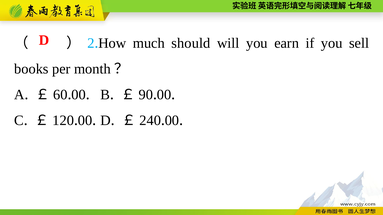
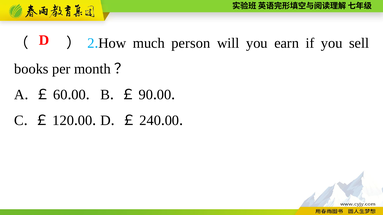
should: should -> person
